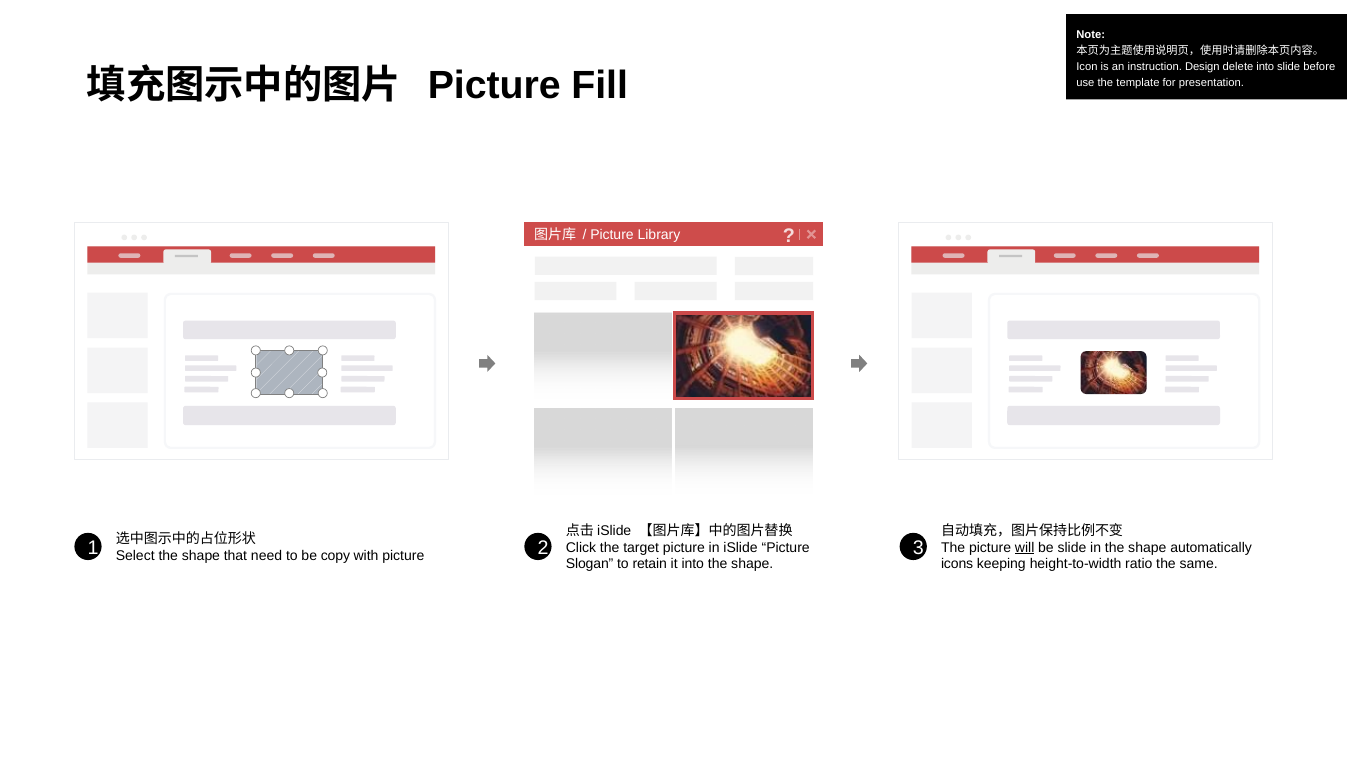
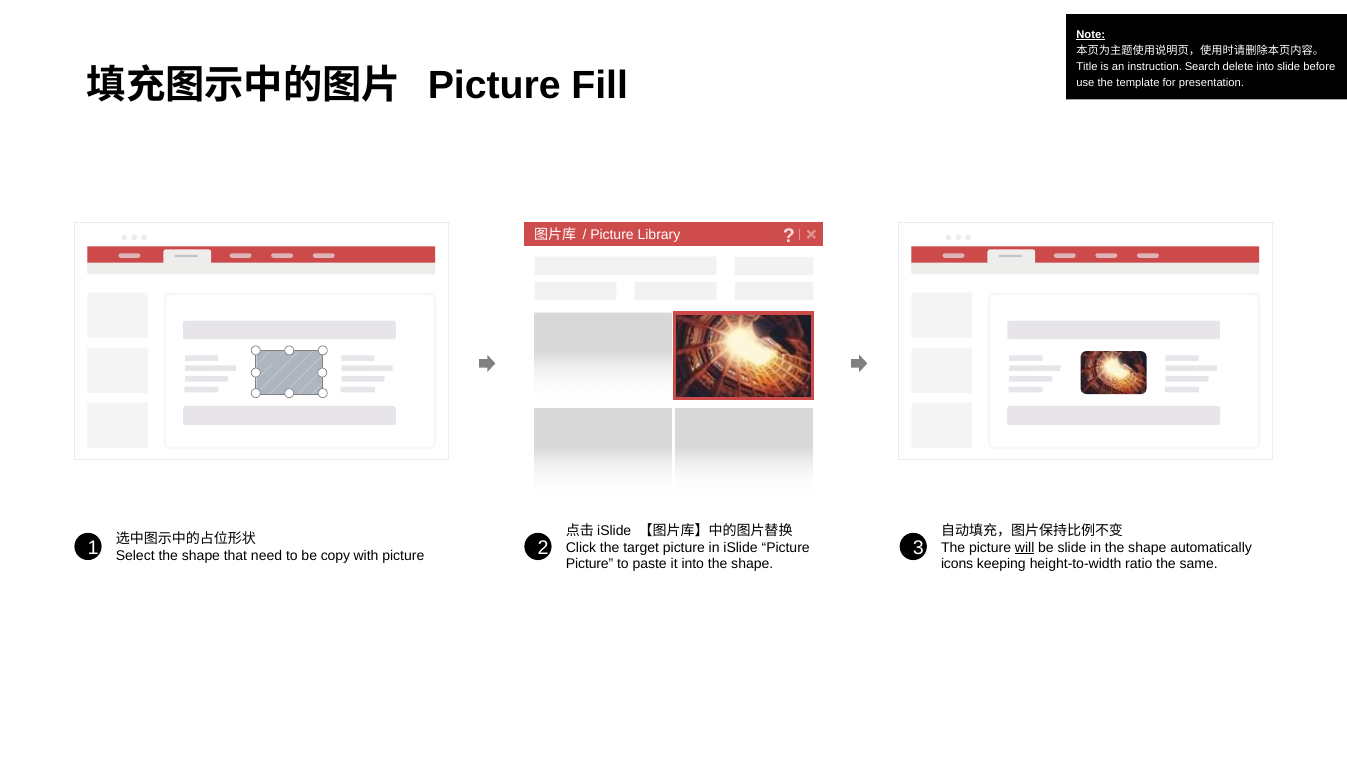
Note underline: none -> present
Icon: Icon -> Title
Design: Design -> Search
Slogan at (590, 564): Slogan -> Picture
retain: retain -> paste
